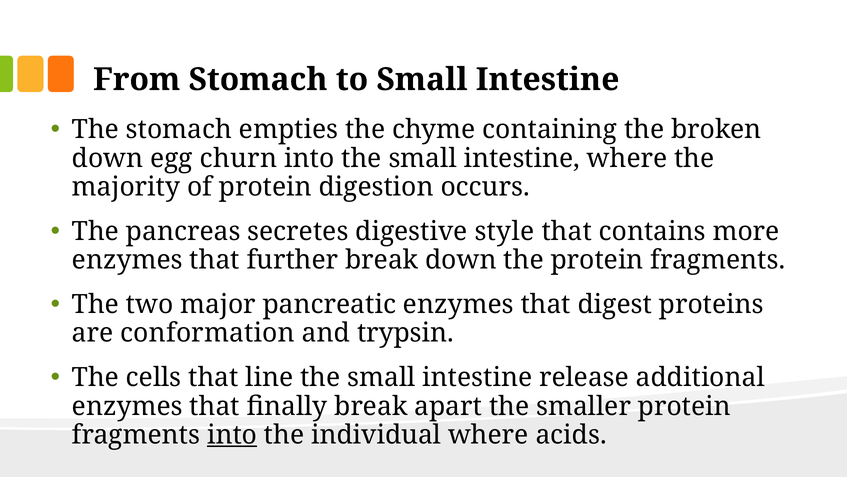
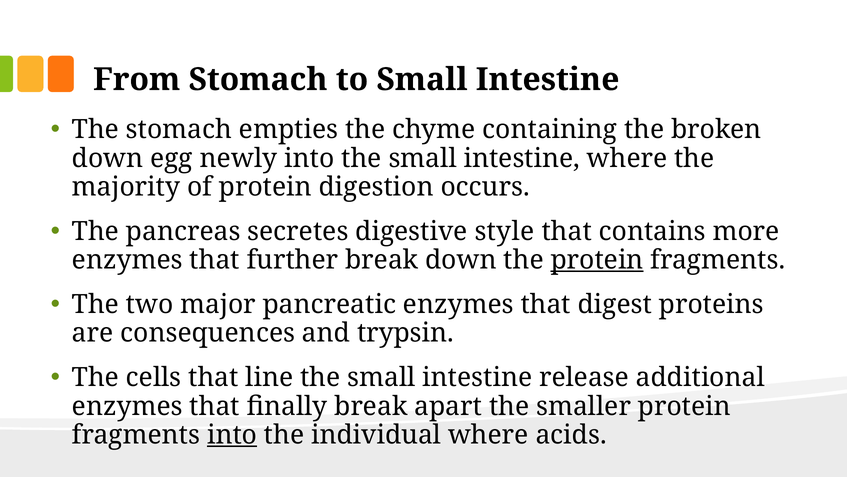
churn: churn -> newly
protein at (597, 260) underline: none -> present
conformation: conformation -> consequences
